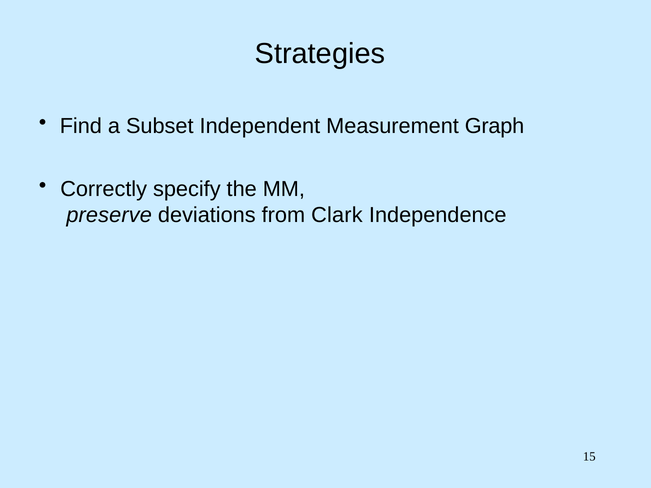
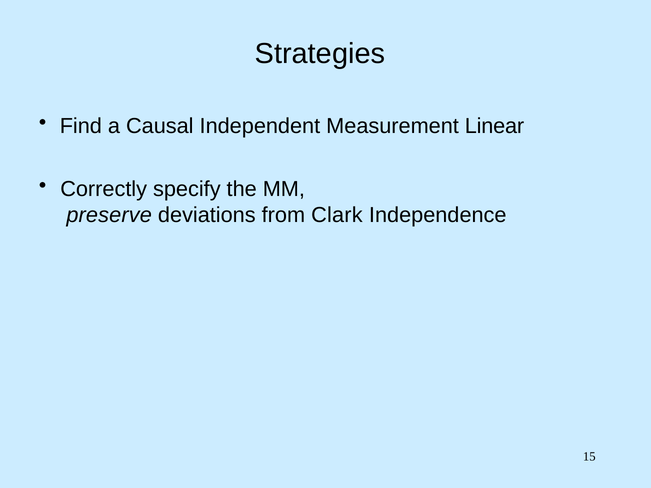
Subset: Subset -> Causal
Graph: Graph -> Linear
